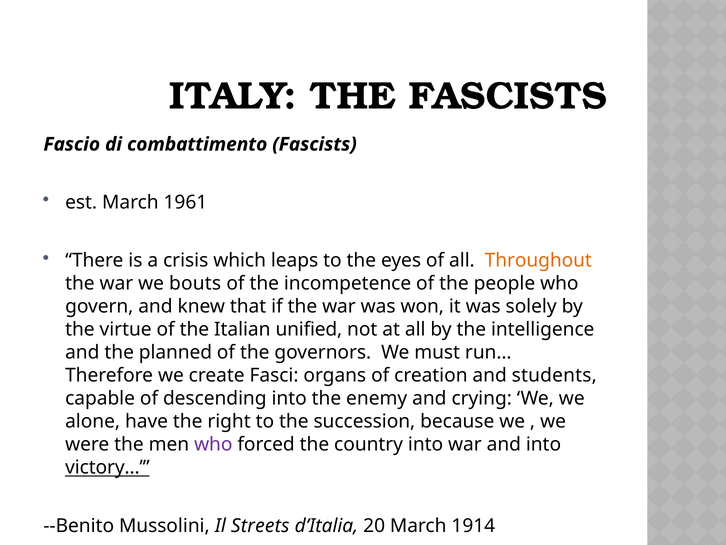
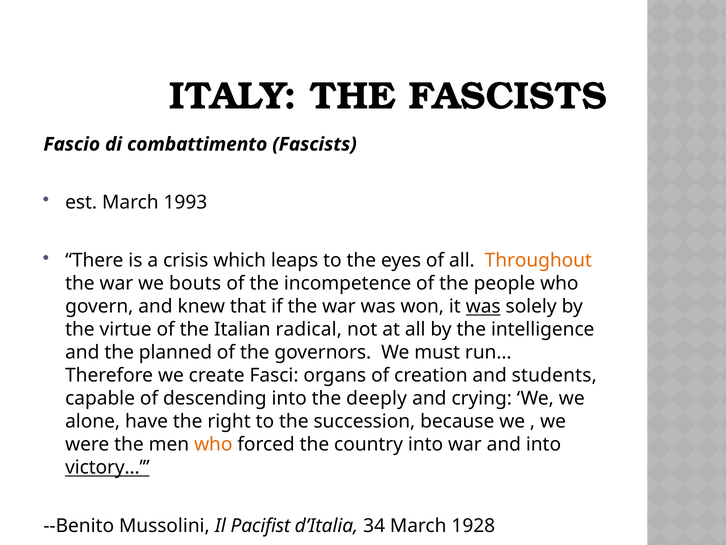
1961: 1961 -> 1993
was at (483, 306) underline: none -> present
unified: unified -> radical
enemy: enemy -> deeply
who at (213, 444) colour: purple -> orange
Streets: Streets -> Pacifist
20: 20 -> 34
1914: 1914 -> 1928
